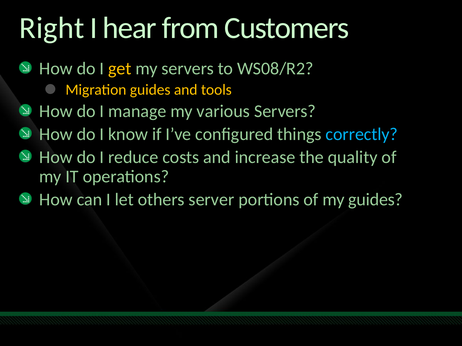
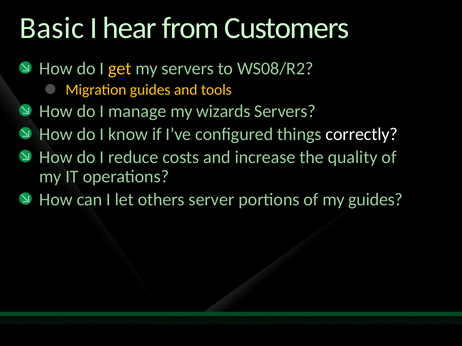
Right: Right -> Basic
various: various -> wizards
correctly colour: light blue -> white
